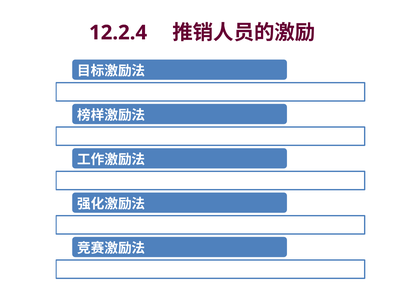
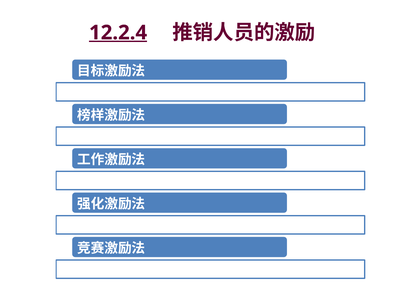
12.2.4 underline: none -> present
